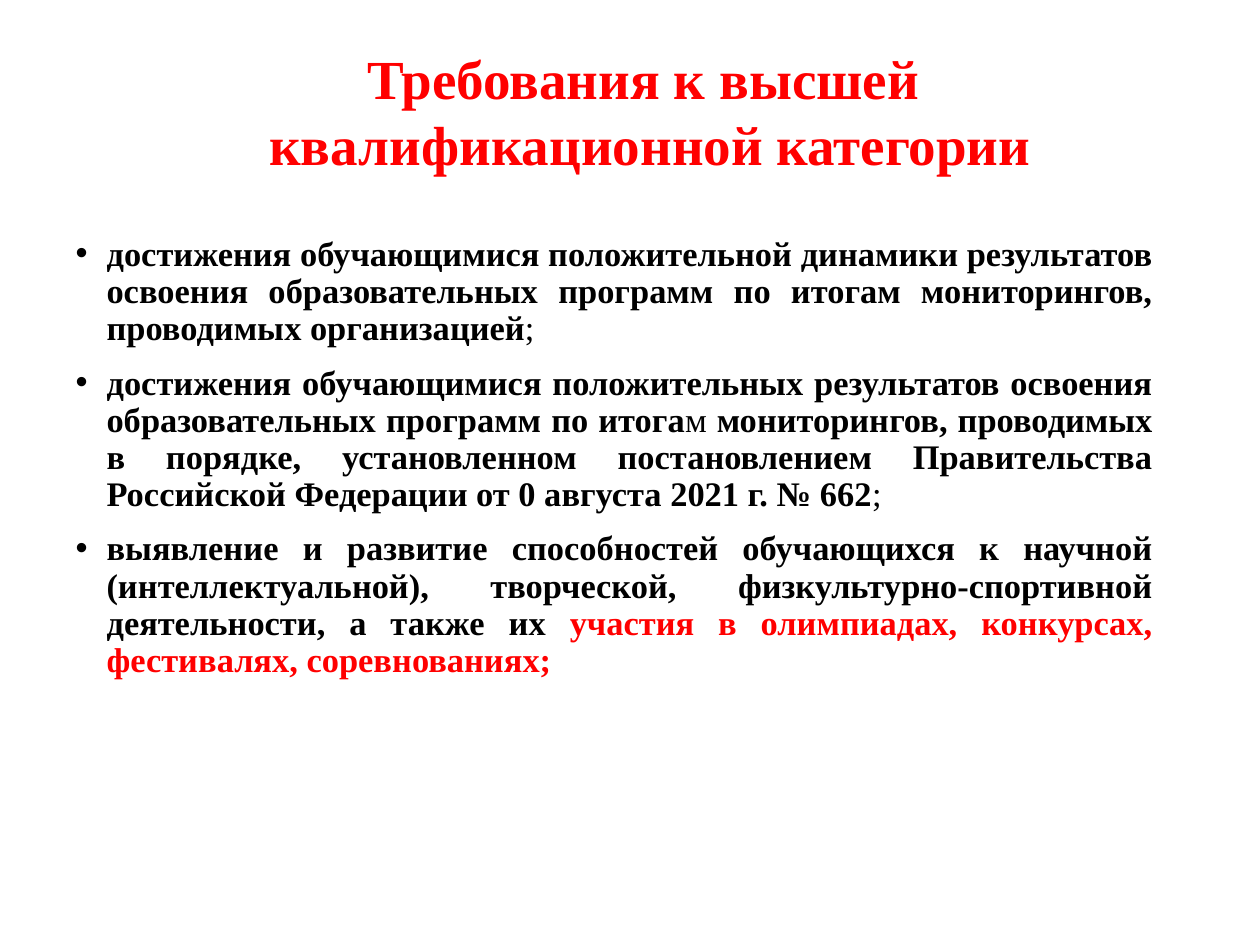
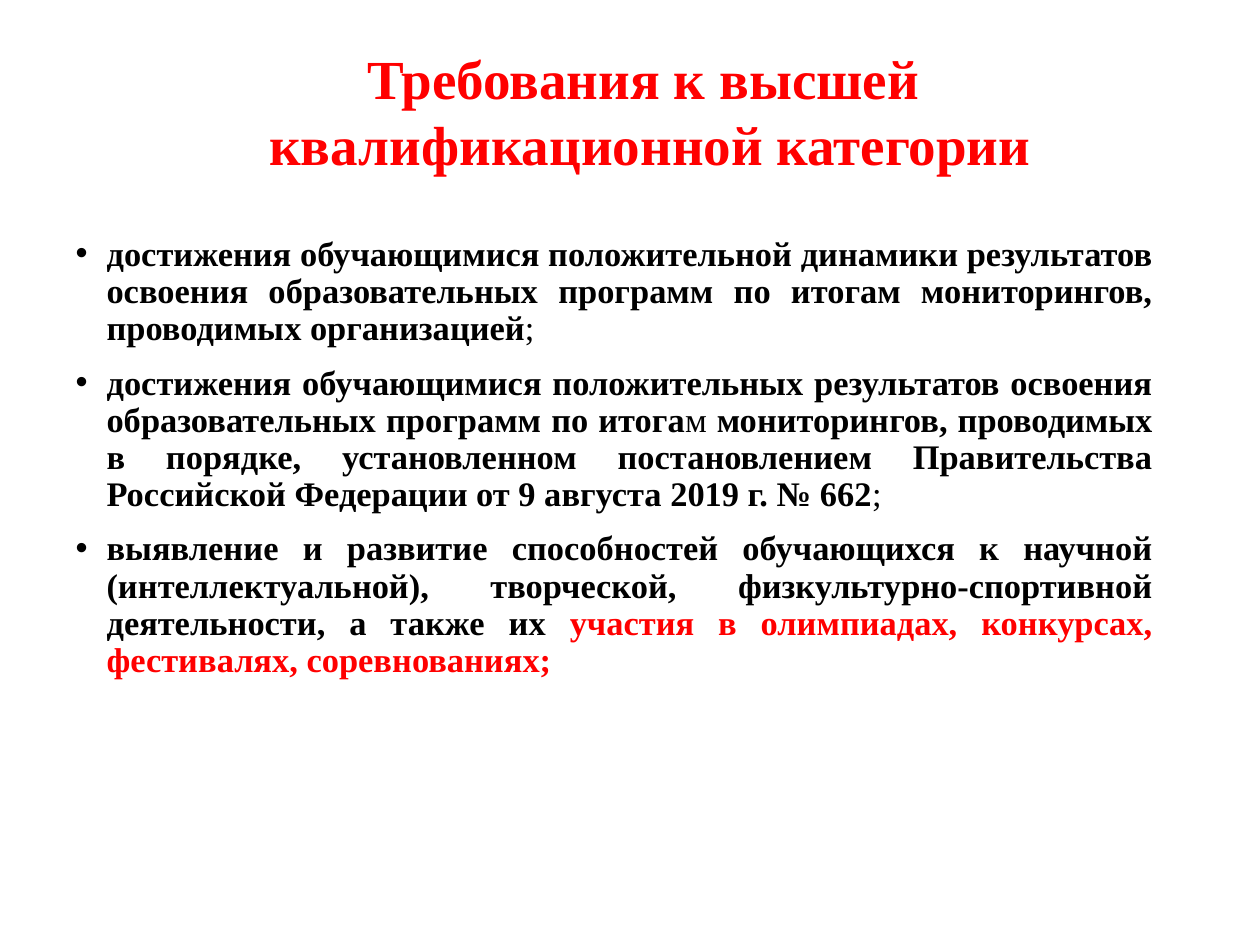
0: 0 -> 9
2021: 2021 -> 2019
